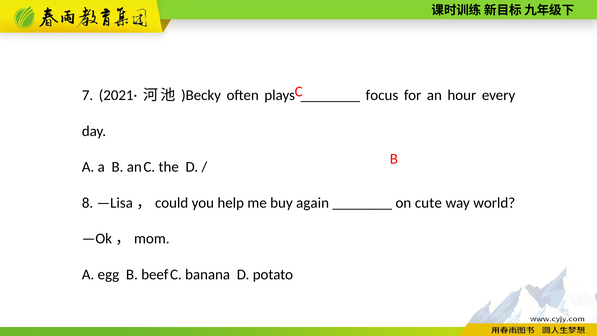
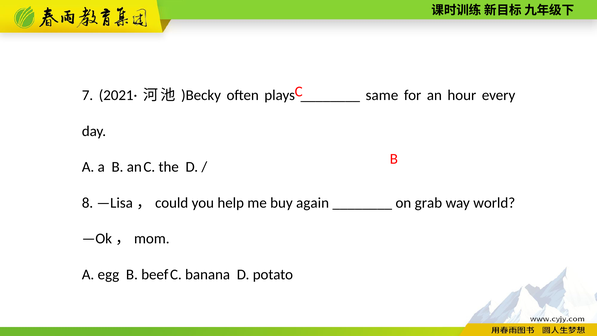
focus: focus -> same
cute: cute -> grab
